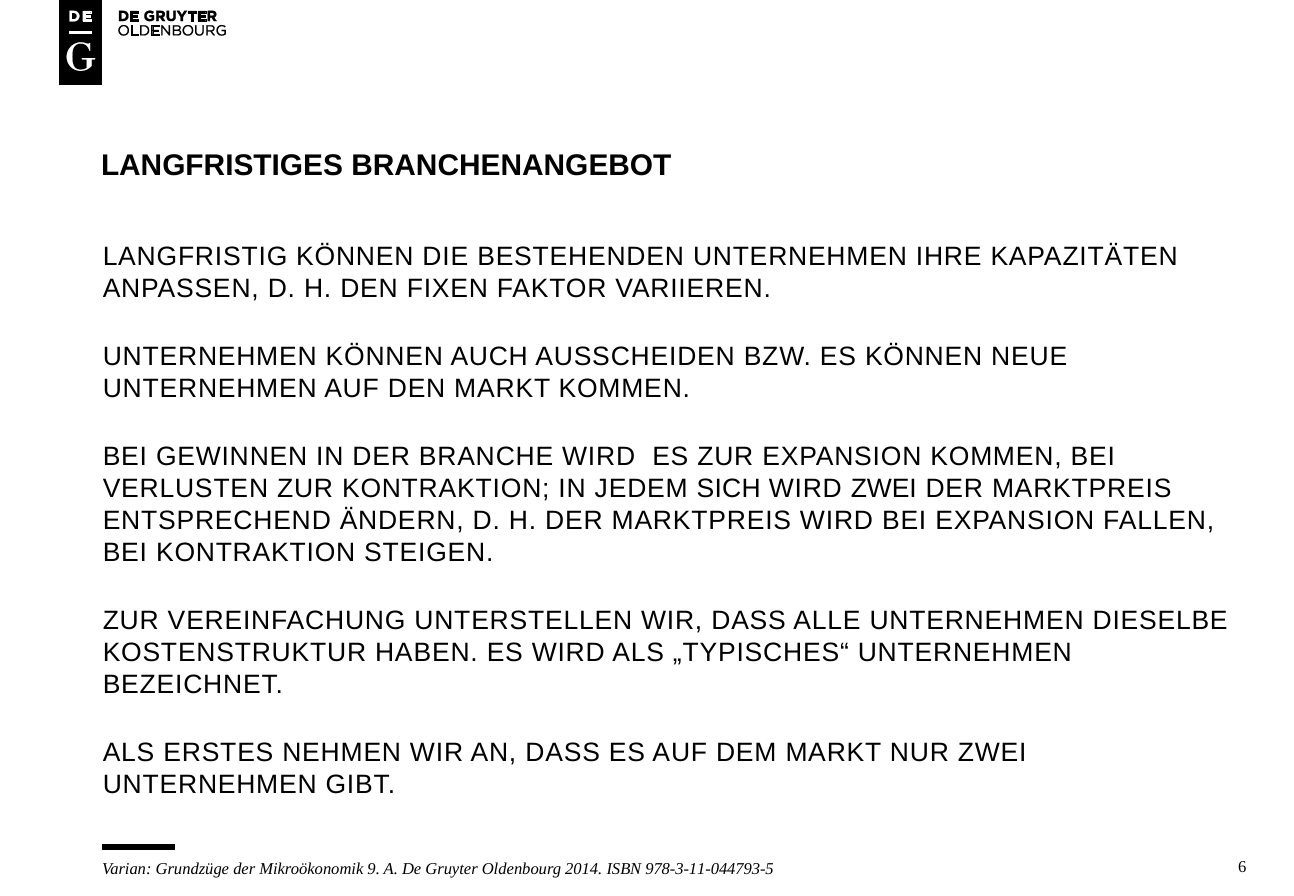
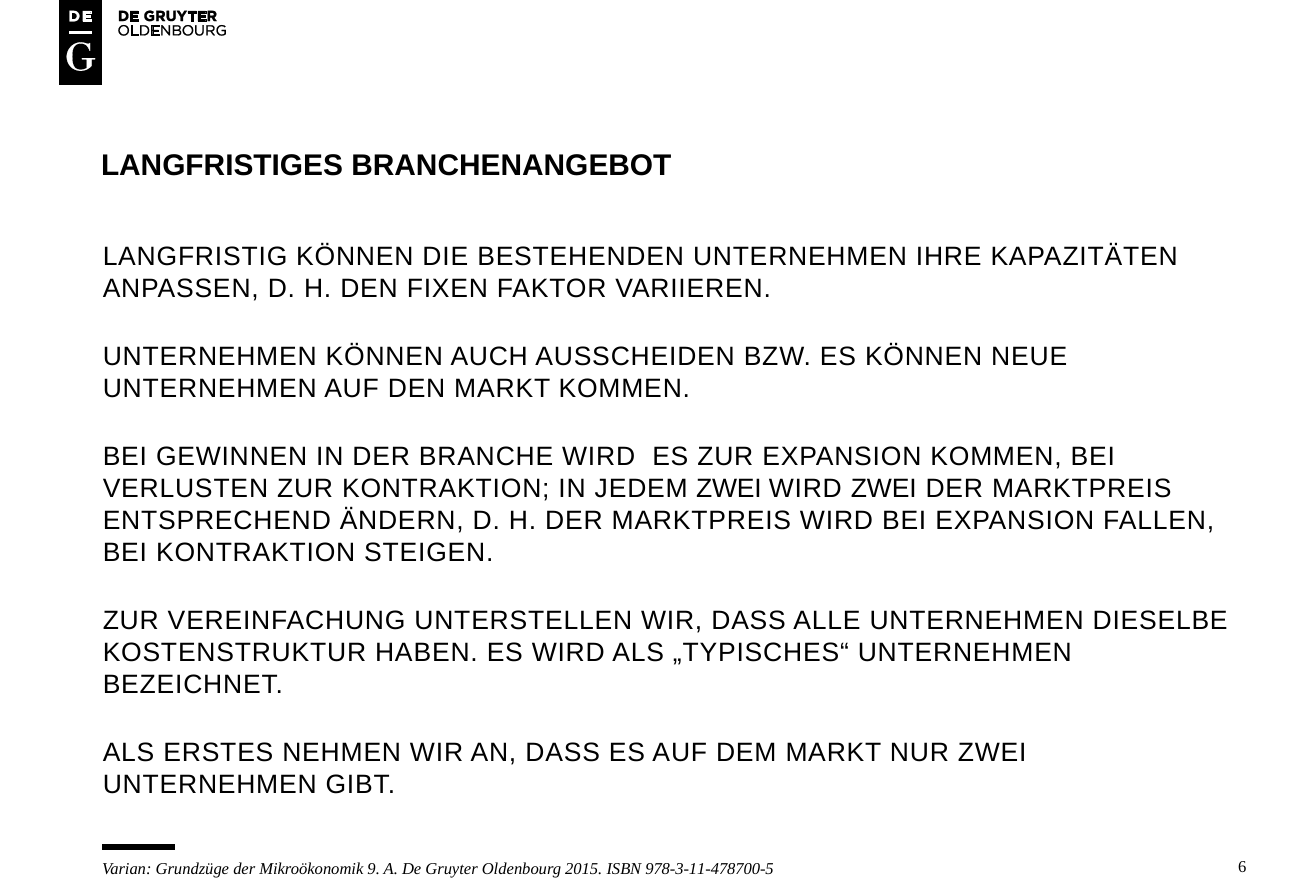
JEDEM SICH: SICH -> ZWEI
2014: 2014 -> 2015
978-3-11-044793-5: 978-3-11-044793-5 -> 978-3-11-478700-5
